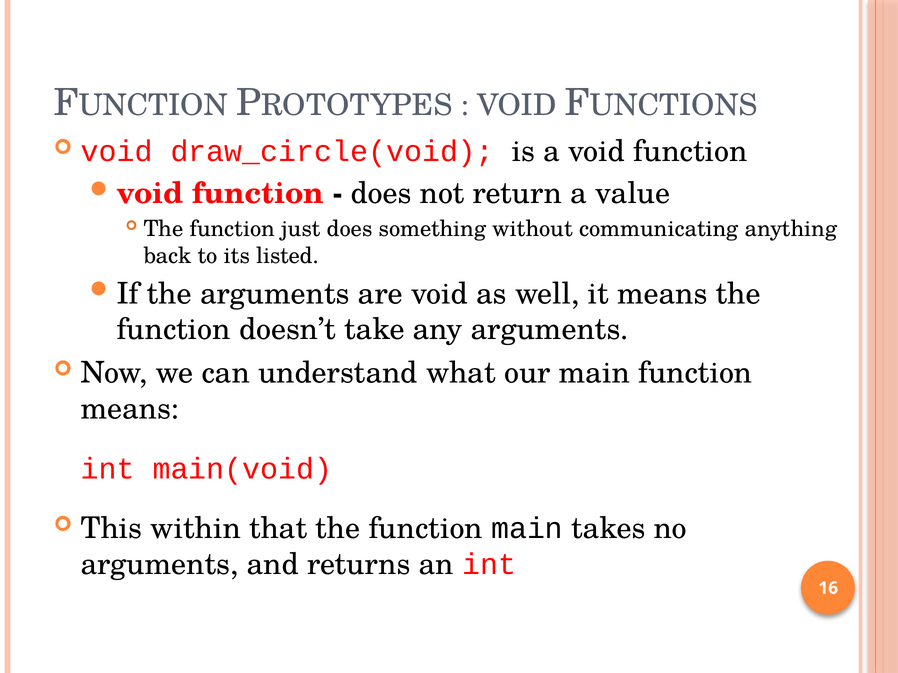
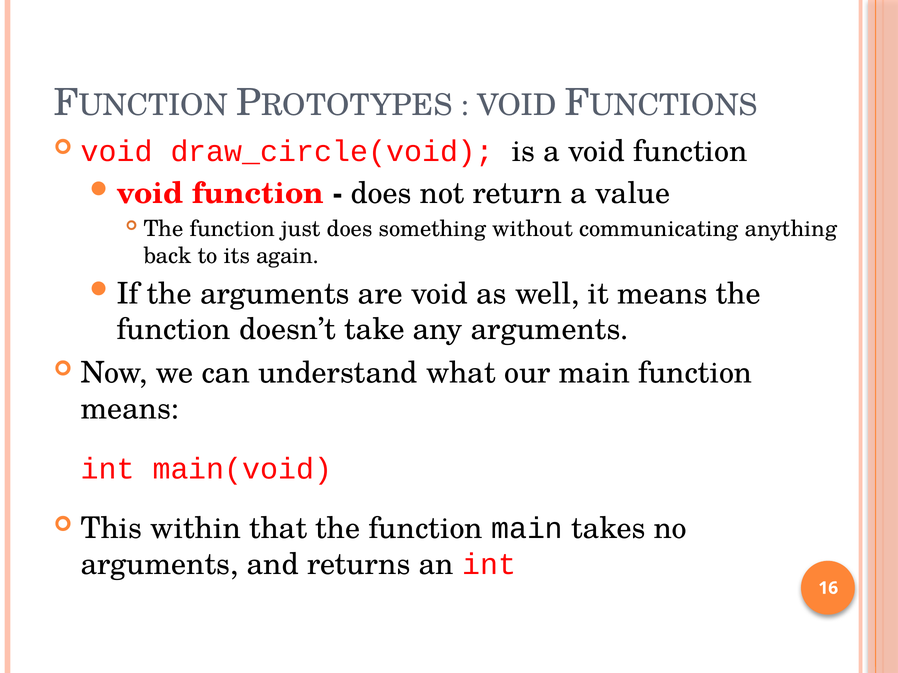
listed: listed -> again
